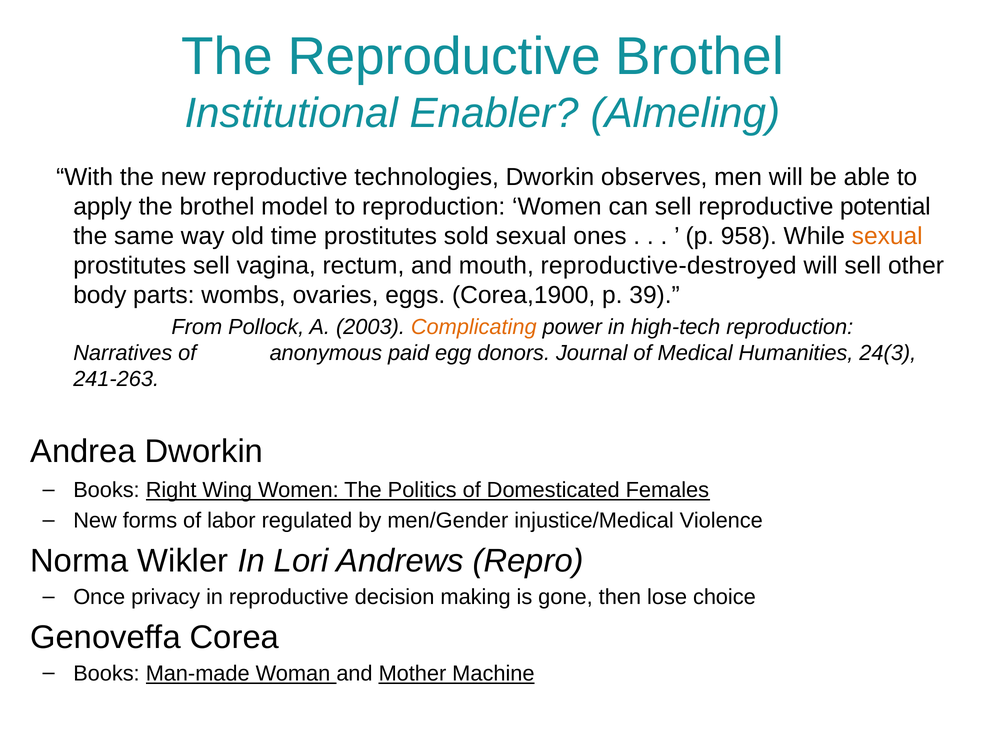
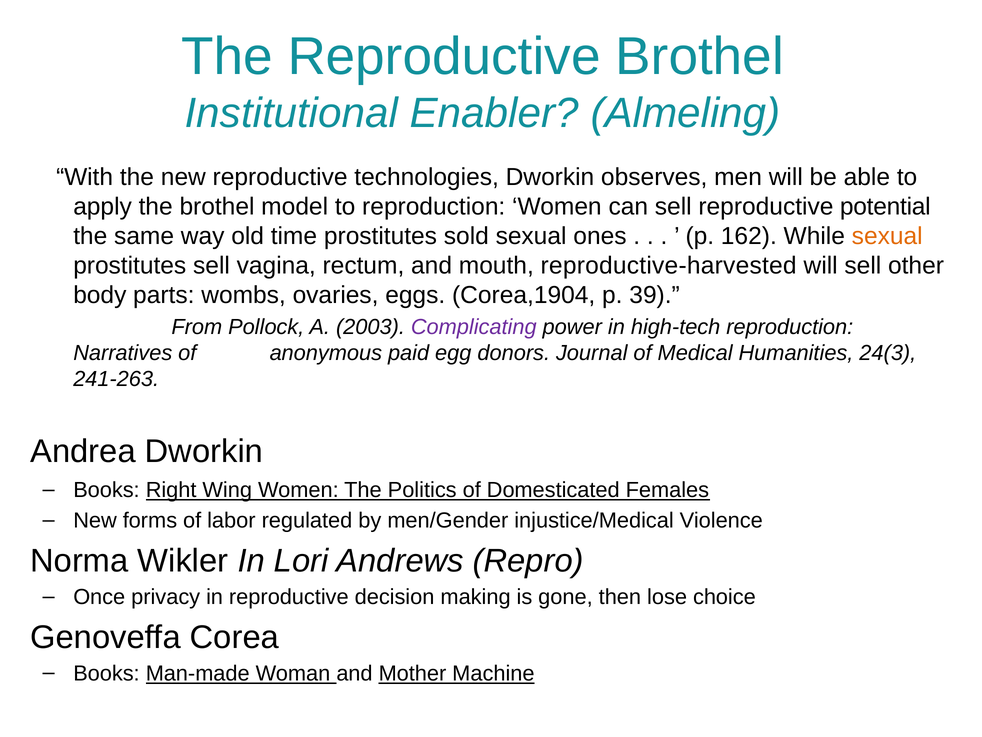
958: 958 -> 162
reproductive-destroyed: reproductive-destroyed -> reproductive-harvested
Corea,1900: Corea,1900 -> Corea,1904
Complicating colour: orange -> purple
